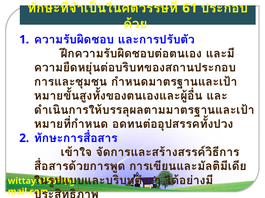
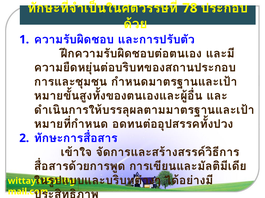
61: 61 -> 78
